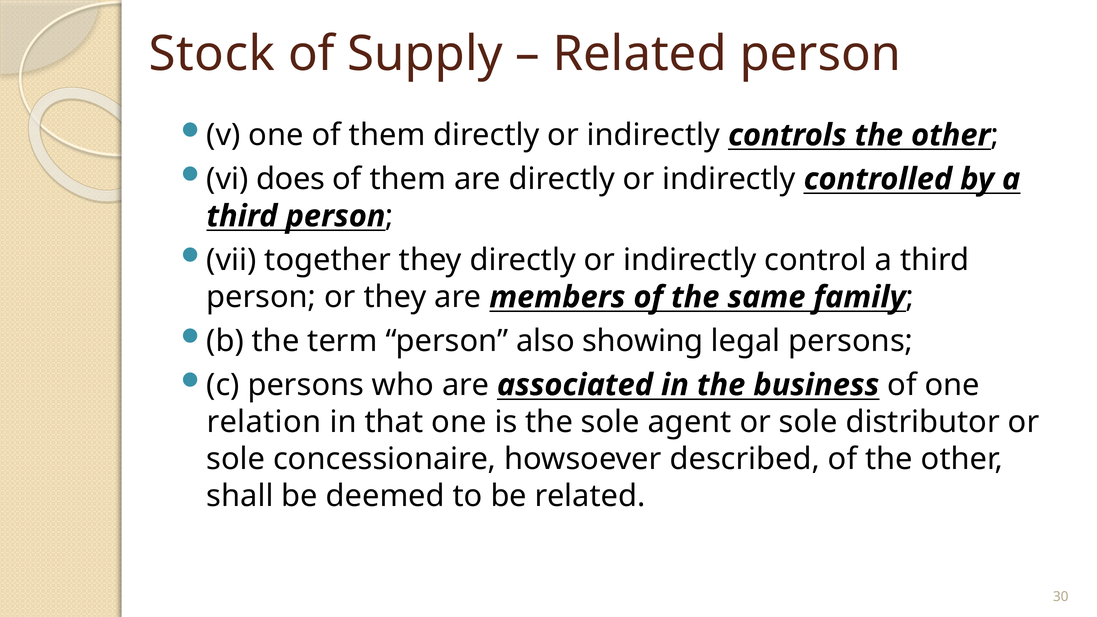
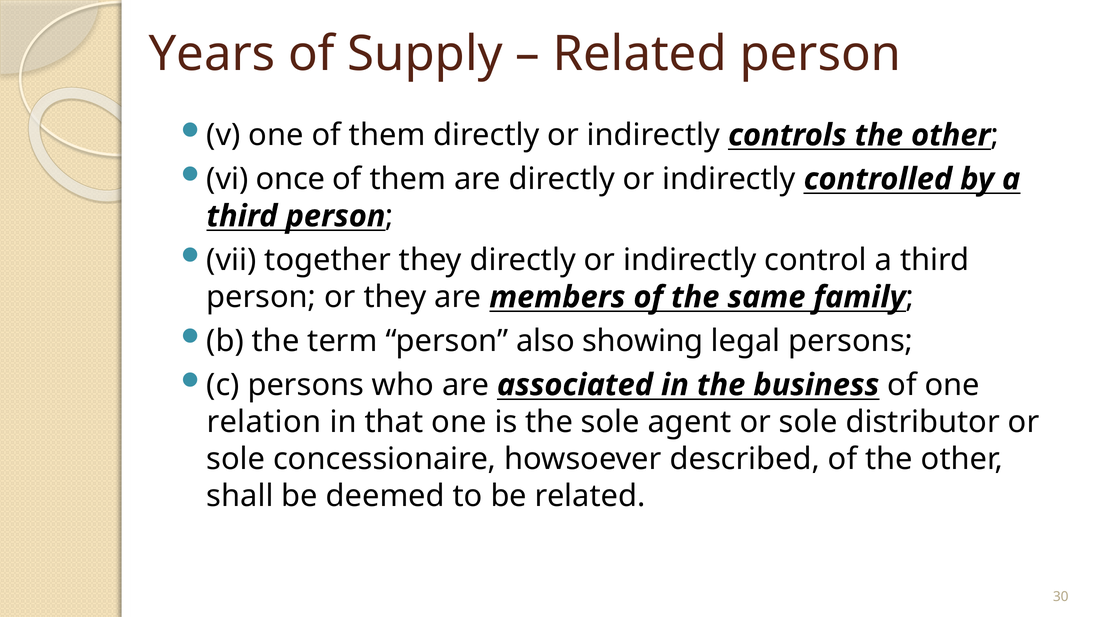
Stock: Stock -> Years
does: does -> once
